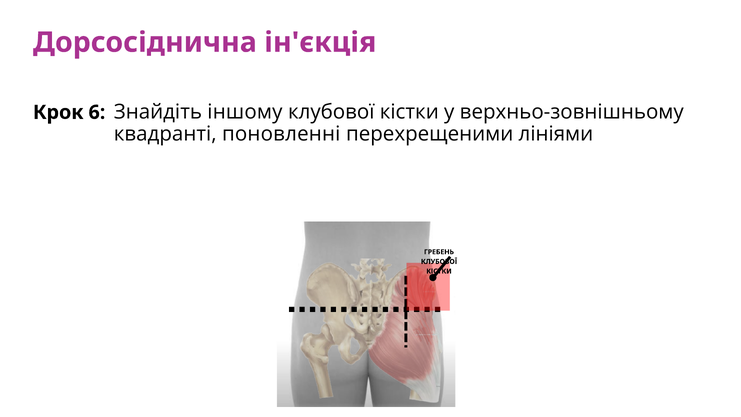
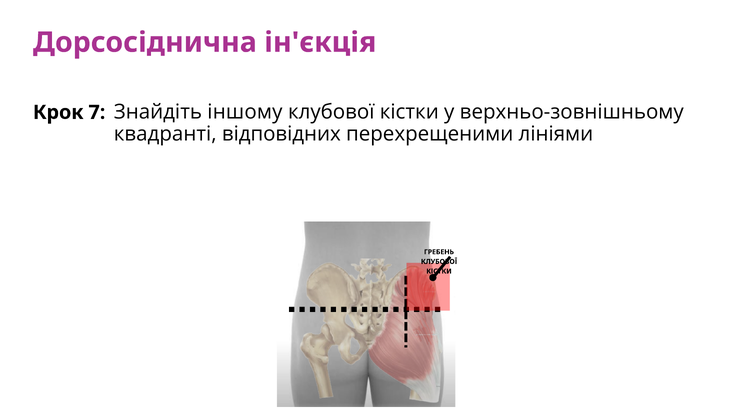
6: 6 -> 7
поновленні: поновленні -> відповідних
